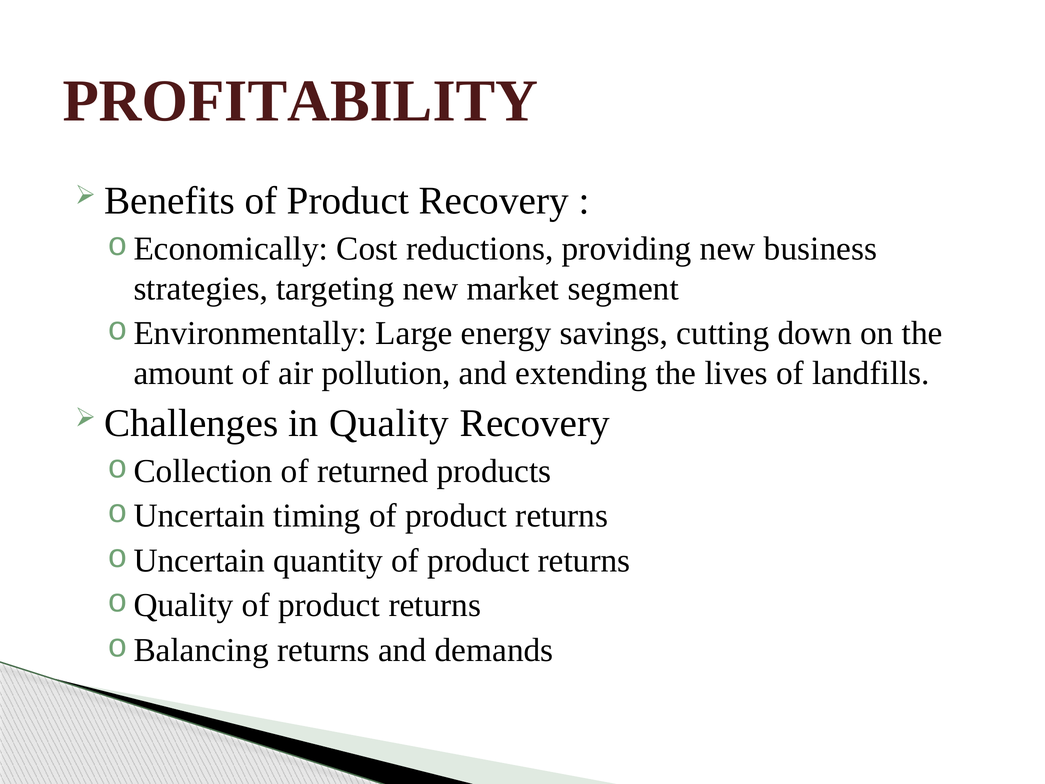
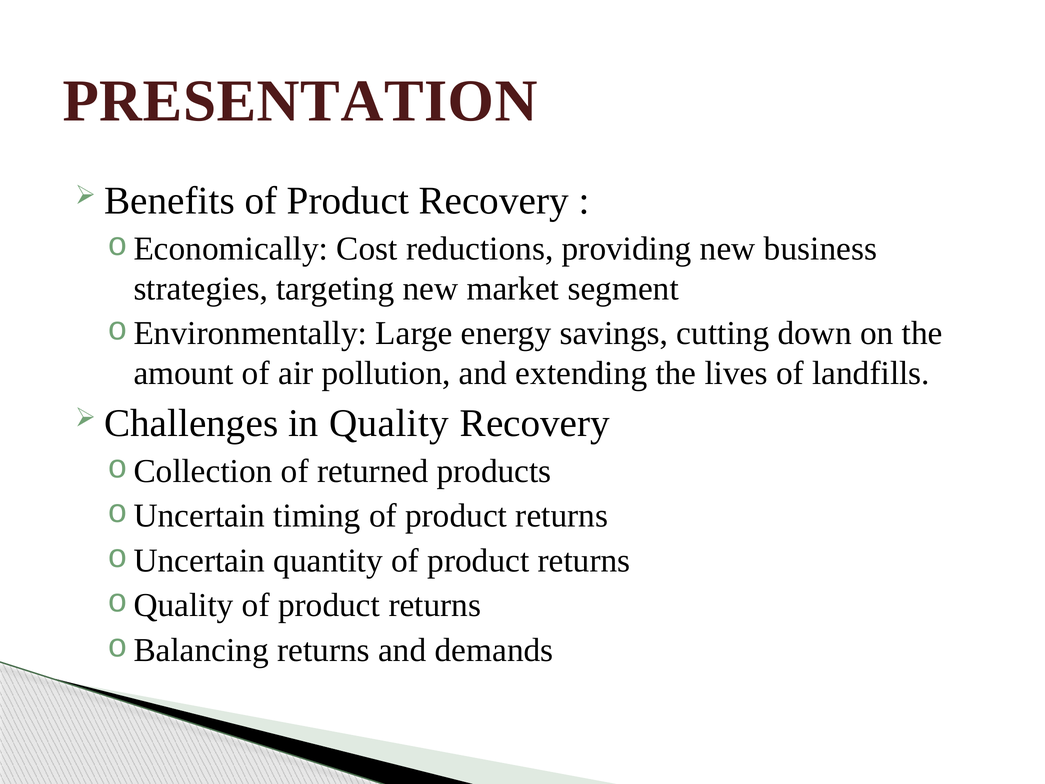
PROFITABILITY: PROFITABILITY -> PRESENTATION
